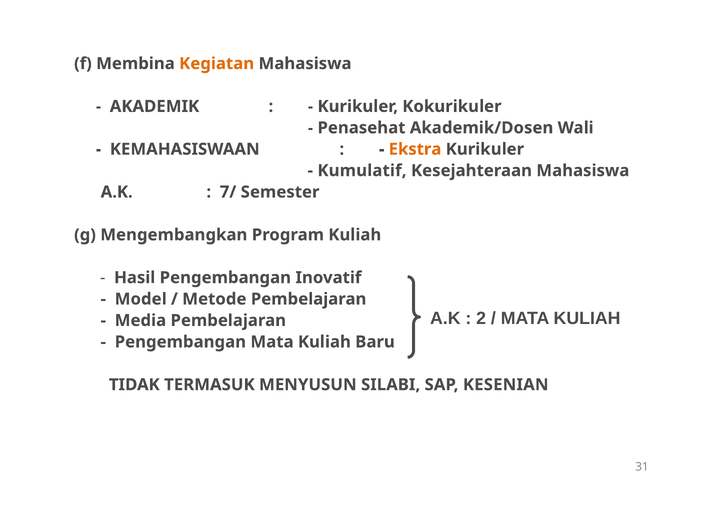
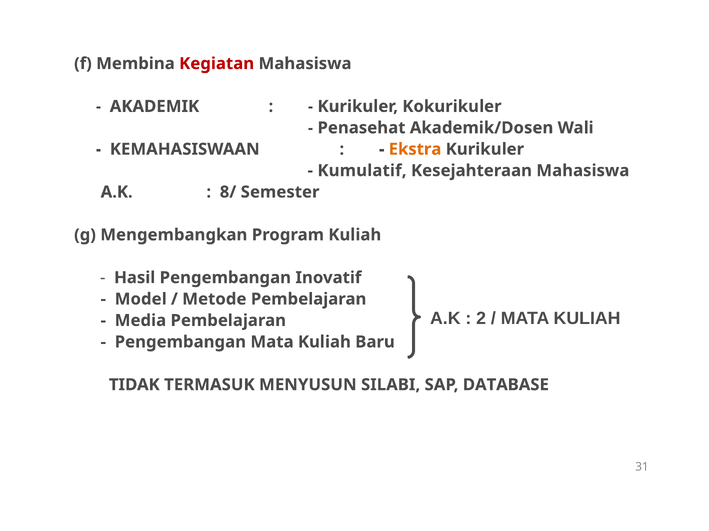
Kegiatan colour: orange -> red
7/: 7/ -> 8/
KESENIAN: KESENIAN -> DATABASE
